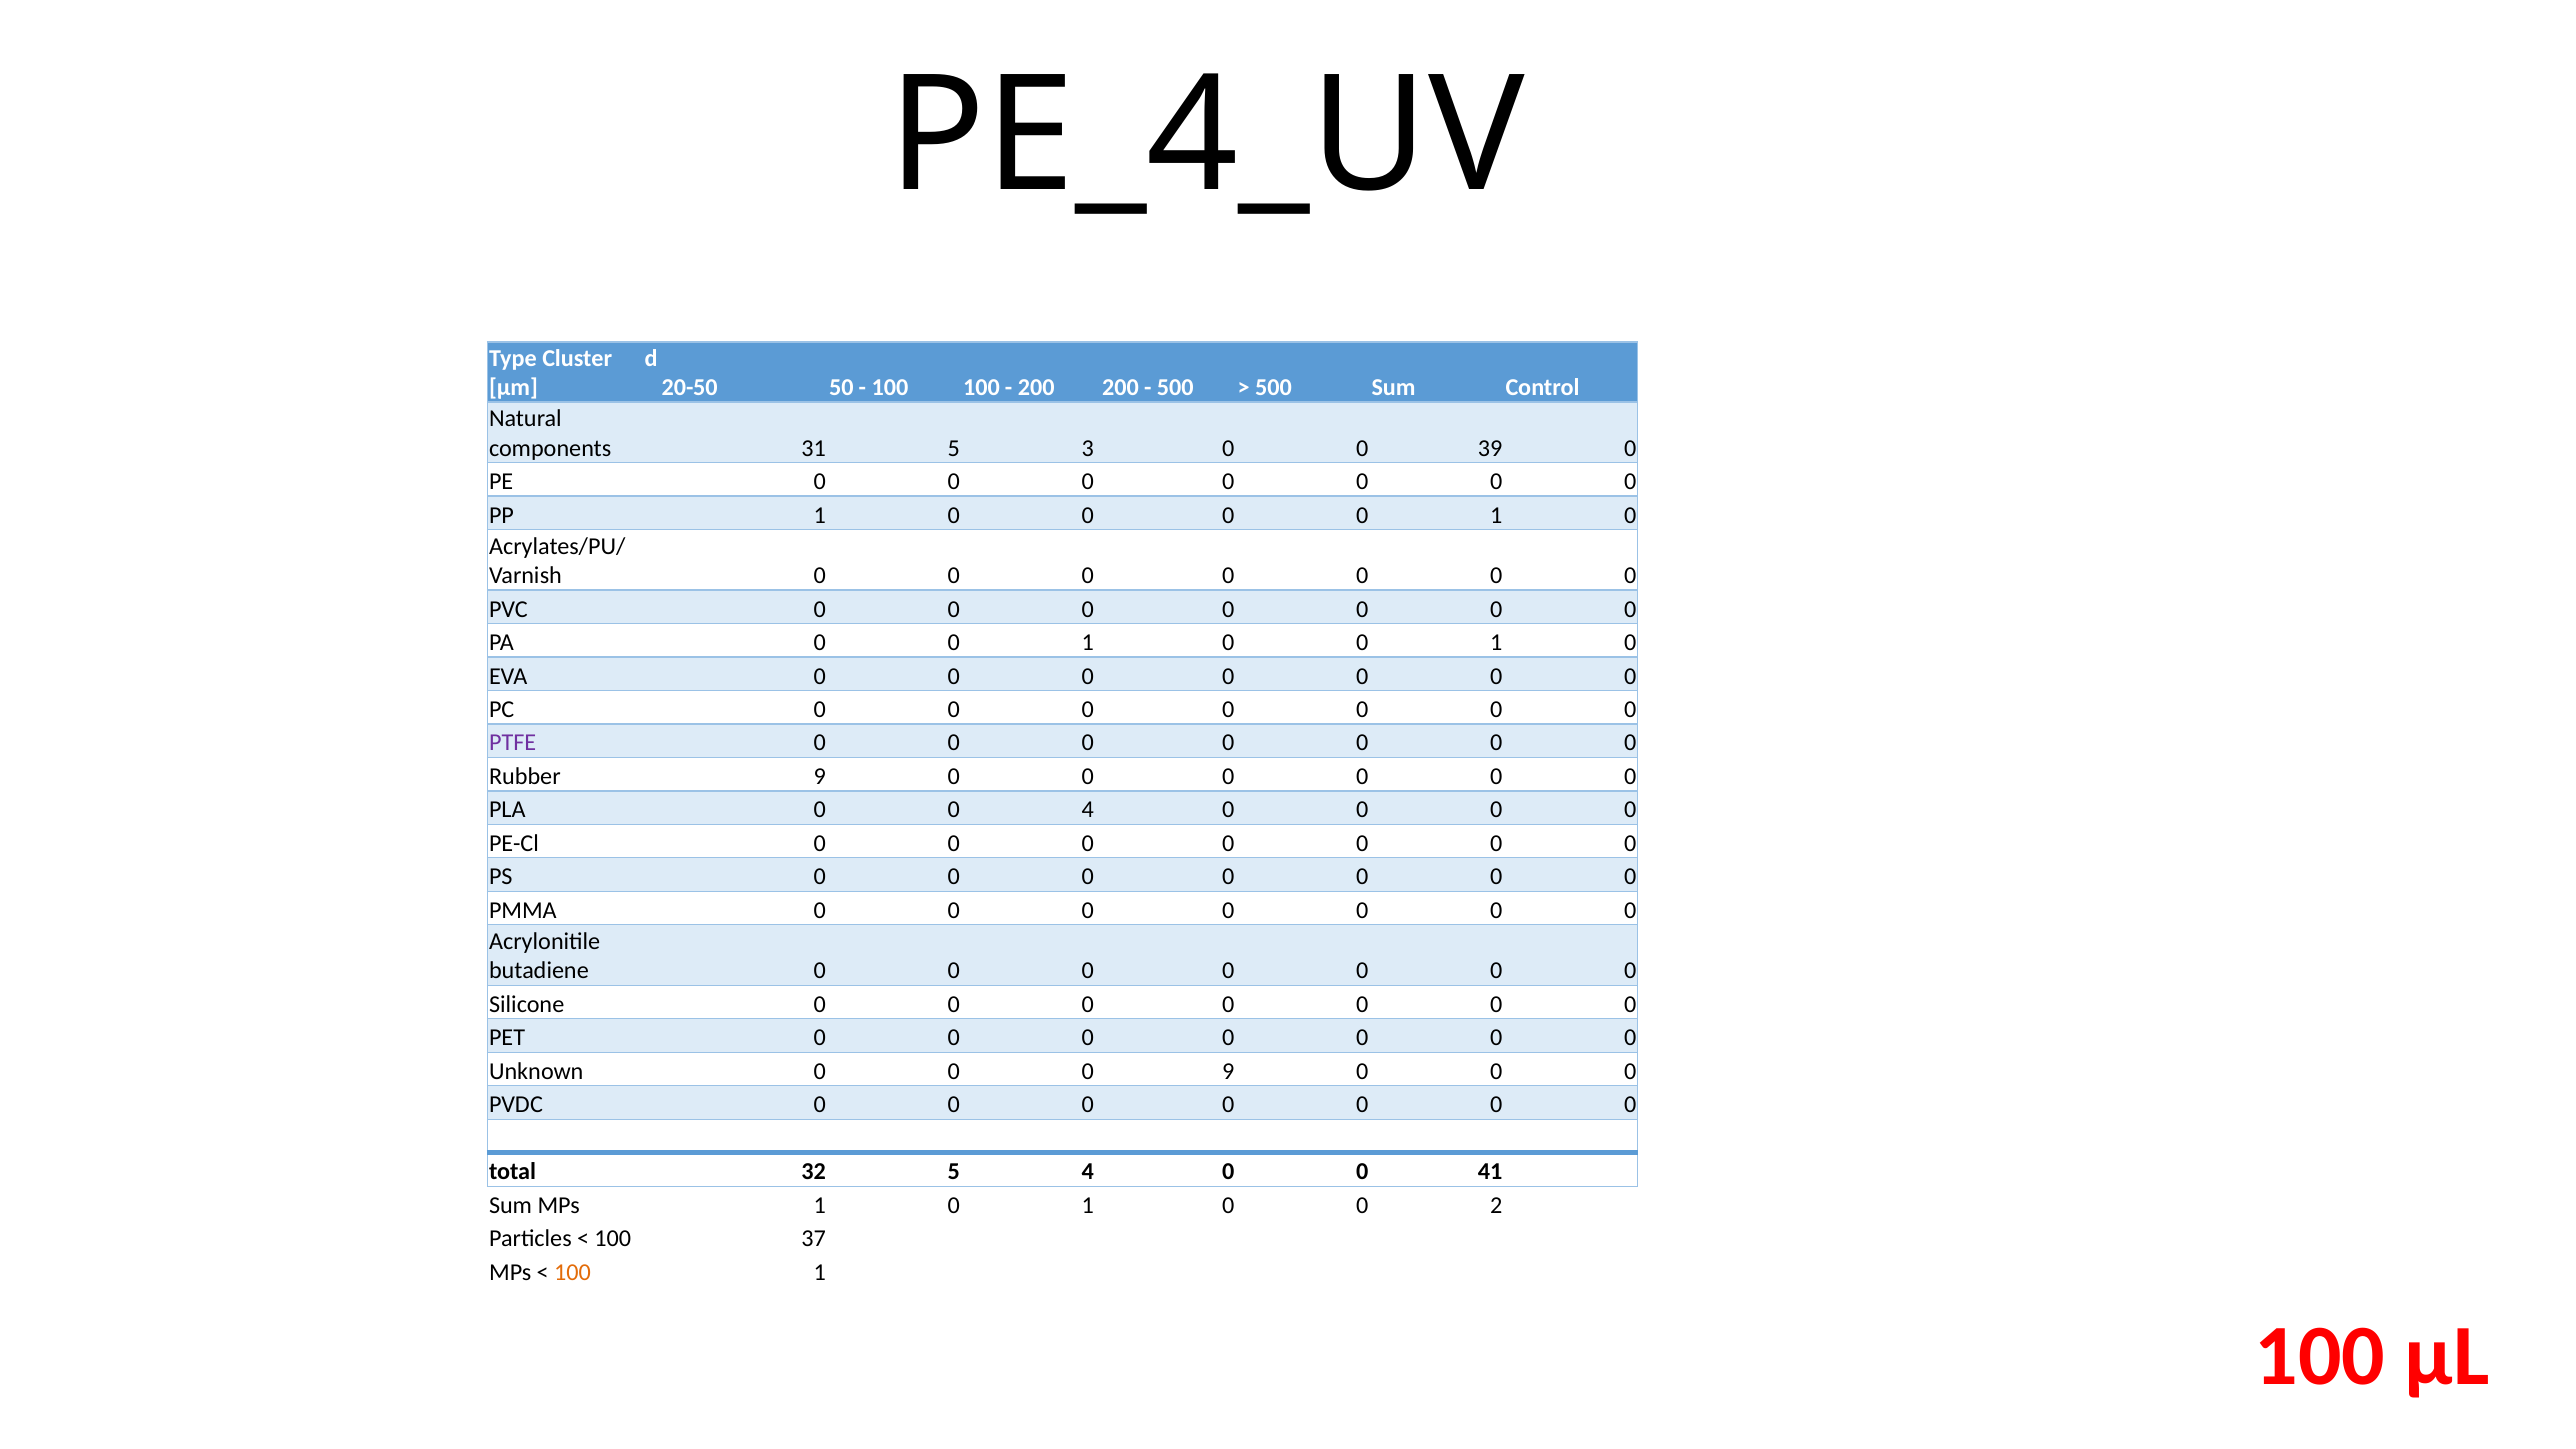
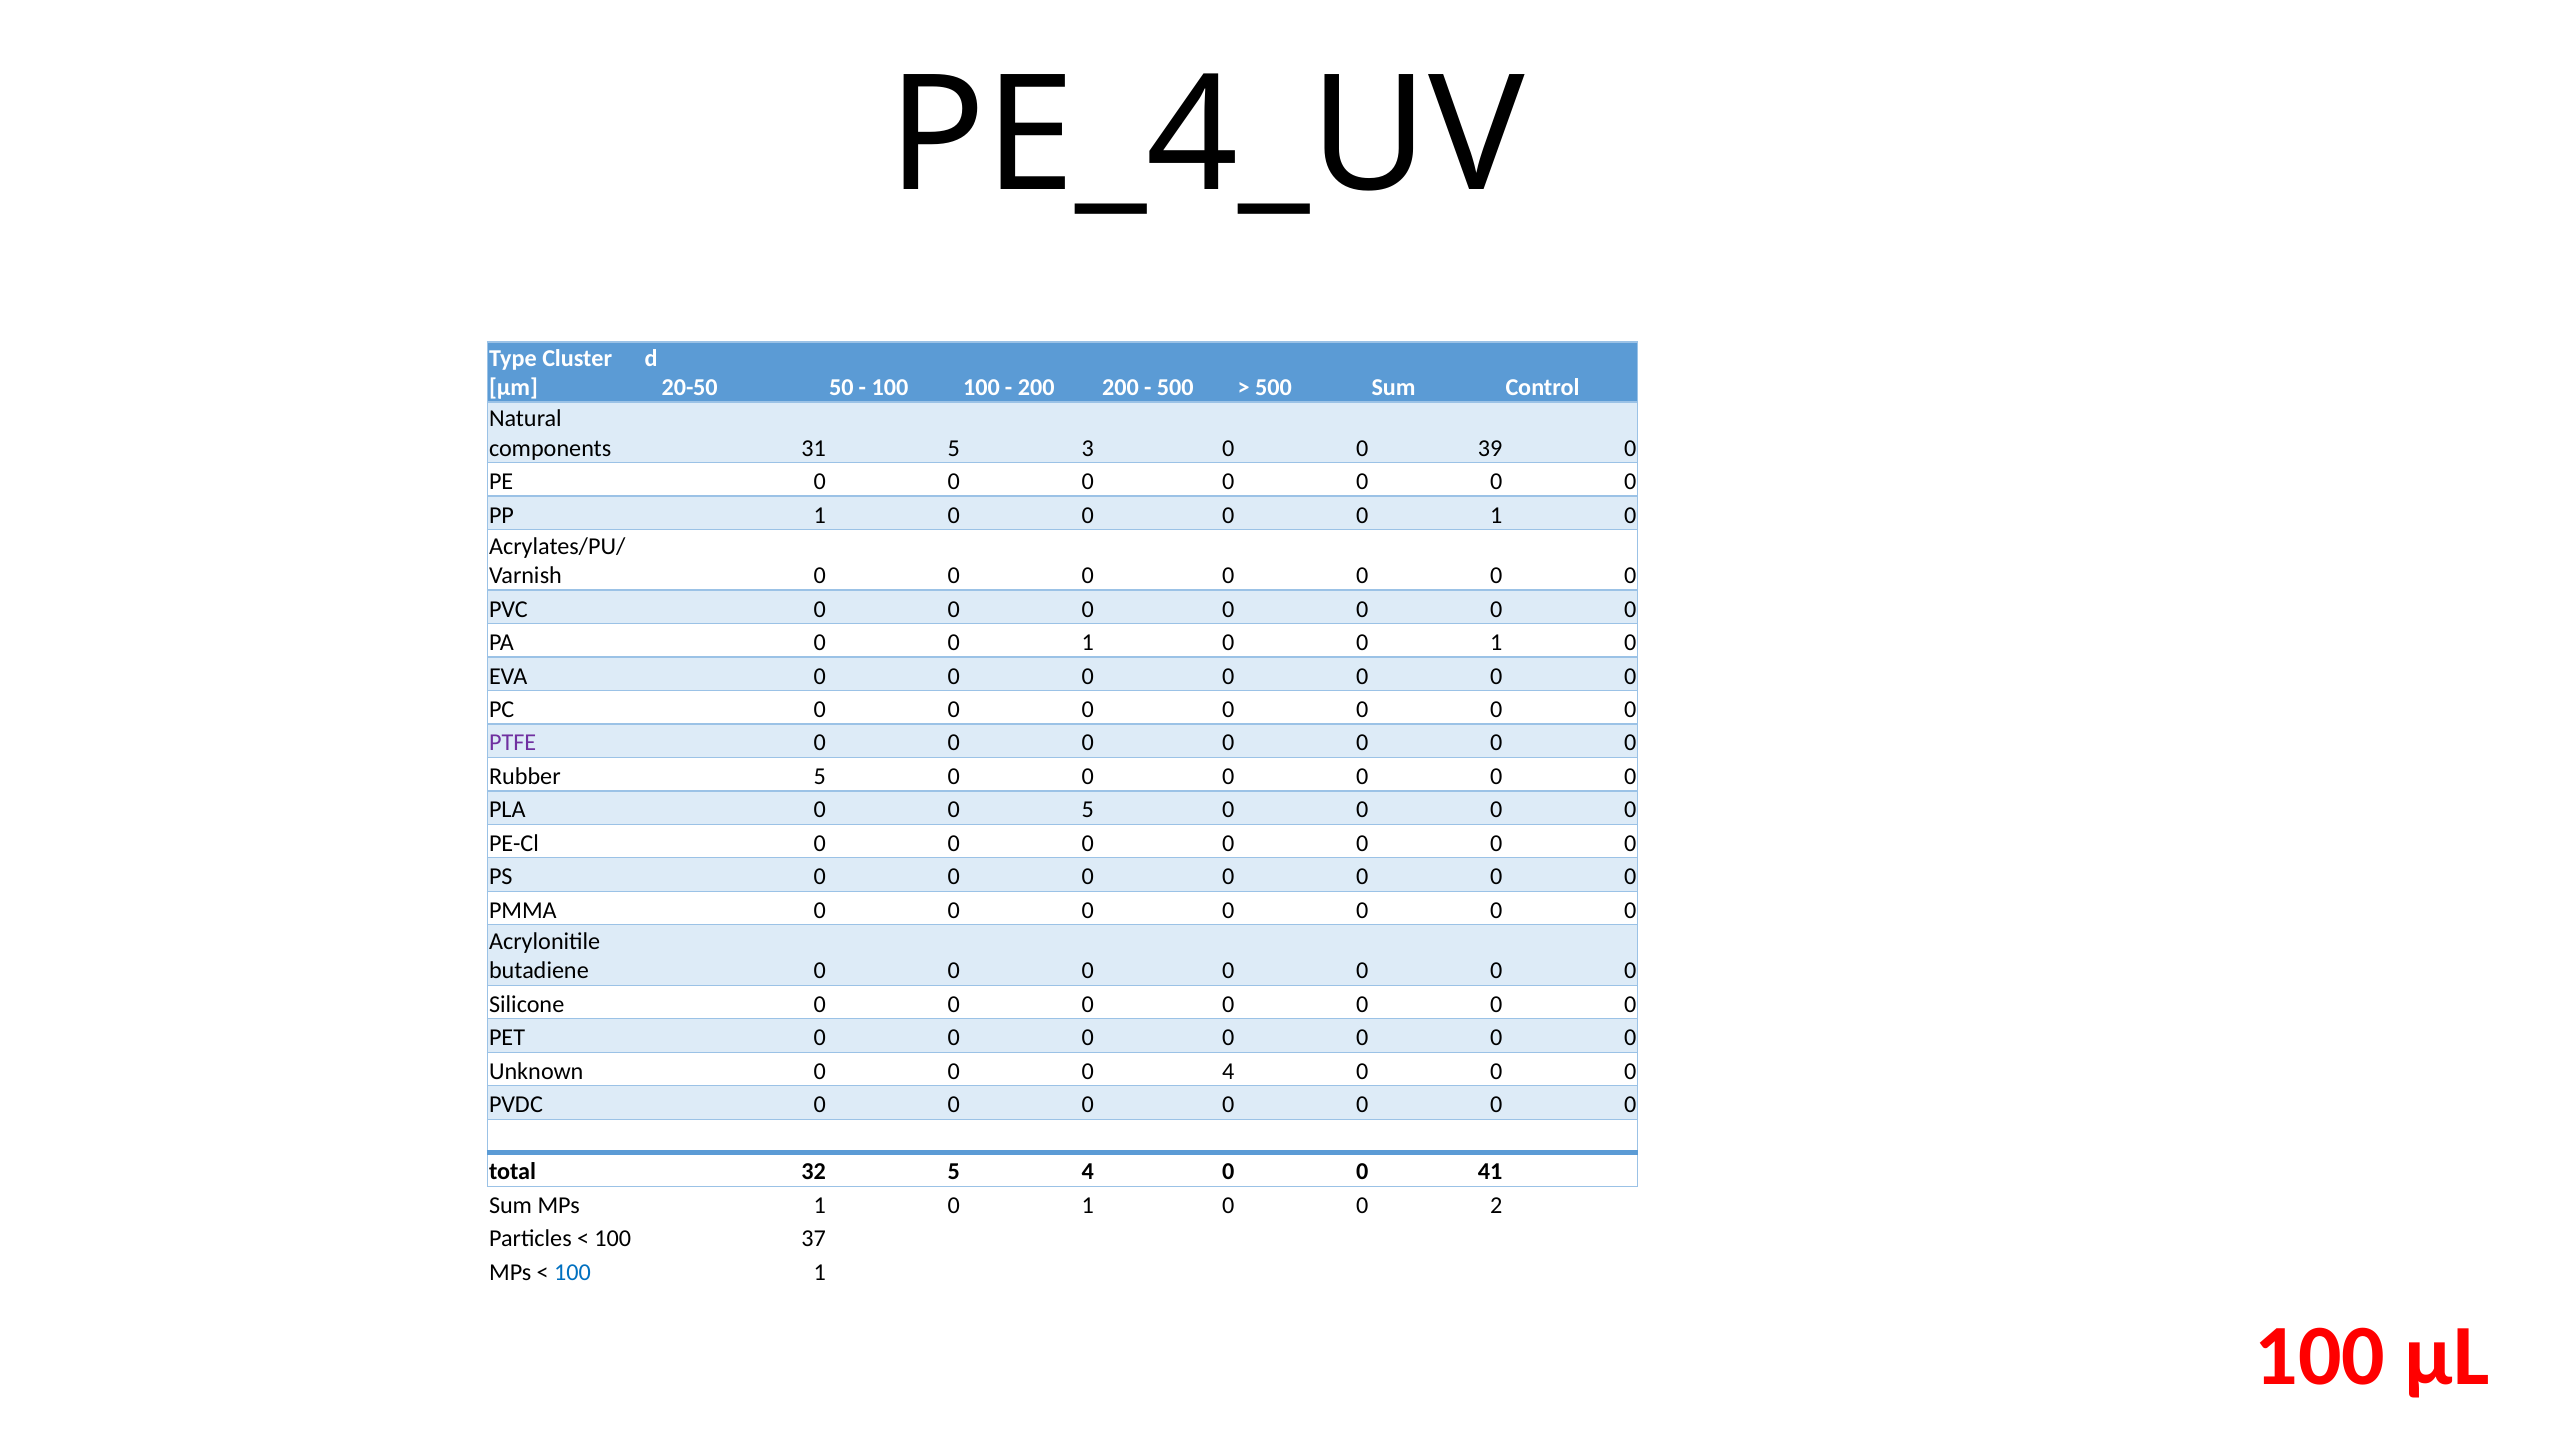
Rubber 9: 9 -> 5
0 4: 4 -> 5
0 9: 9 -> 4
100 at (573, 1272) colour: orange -> blue
